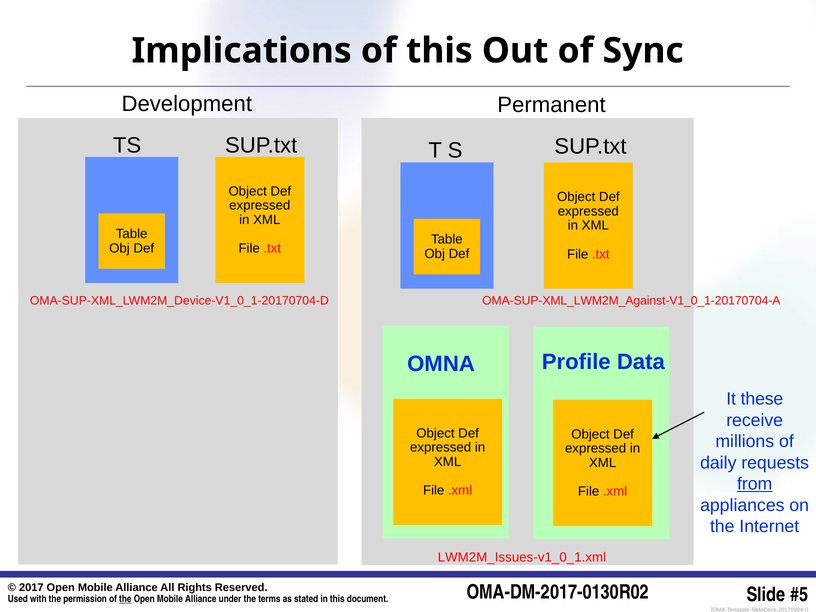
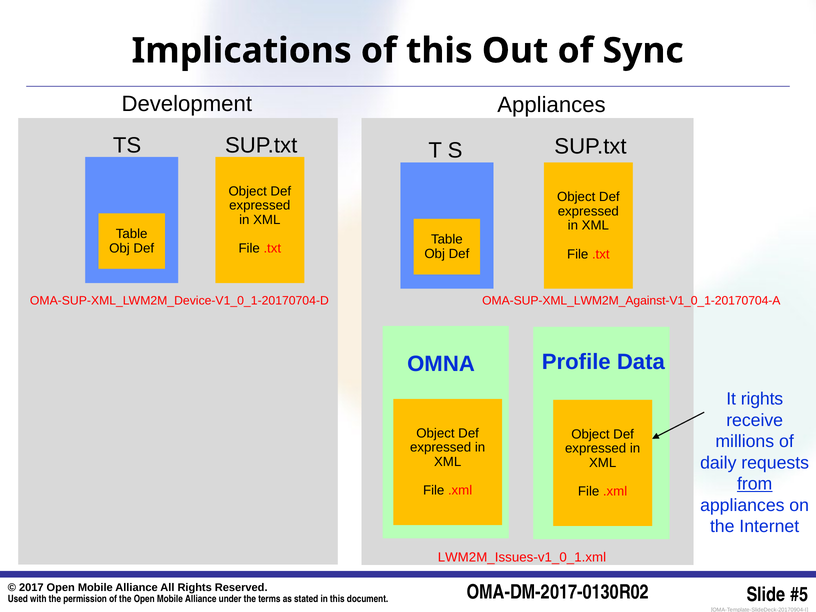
Development Permanent: Permanent -> Appliances
It these: these -> rights
the at (125, 599) underline: present -> none
